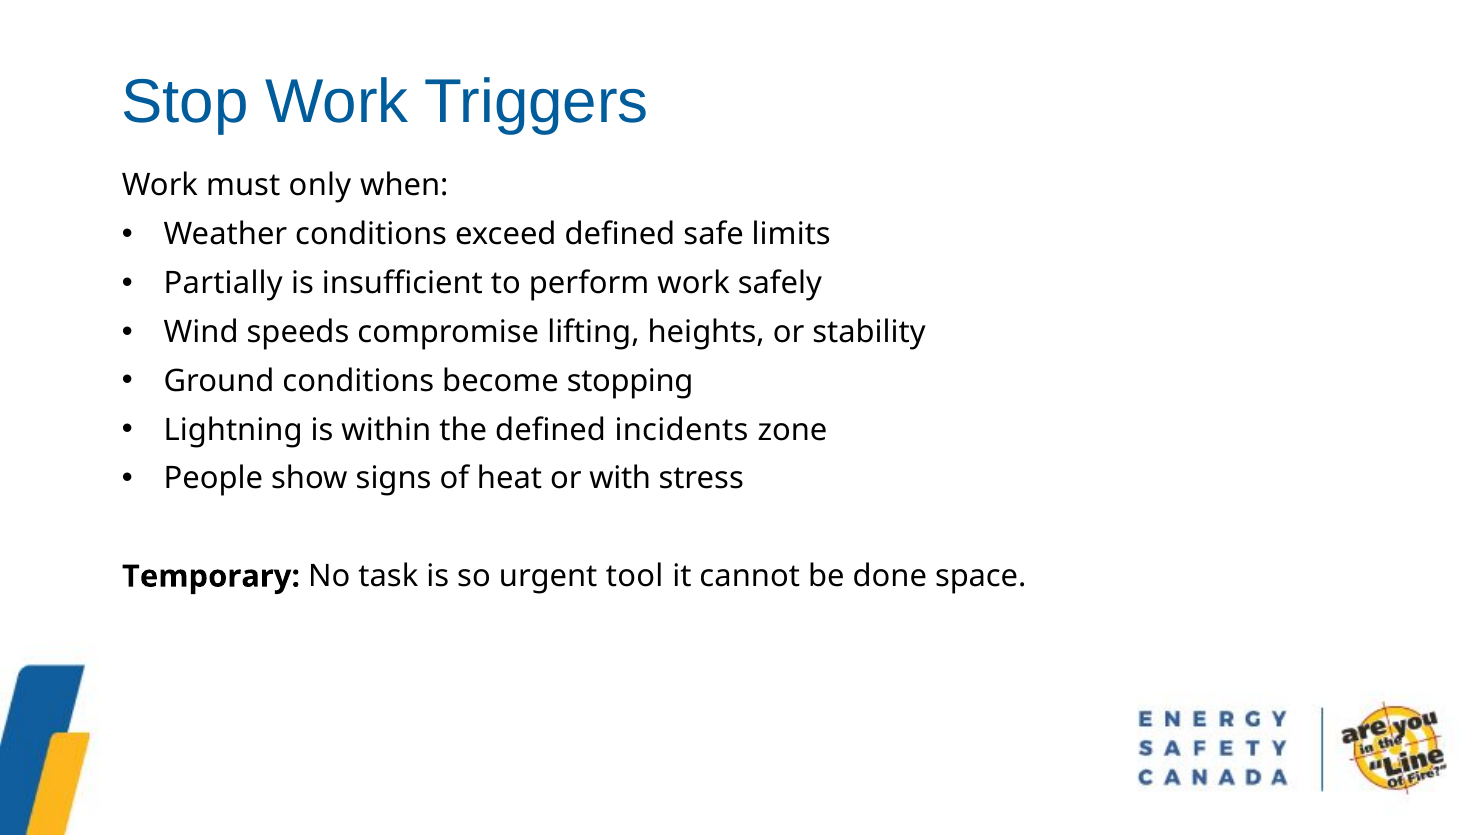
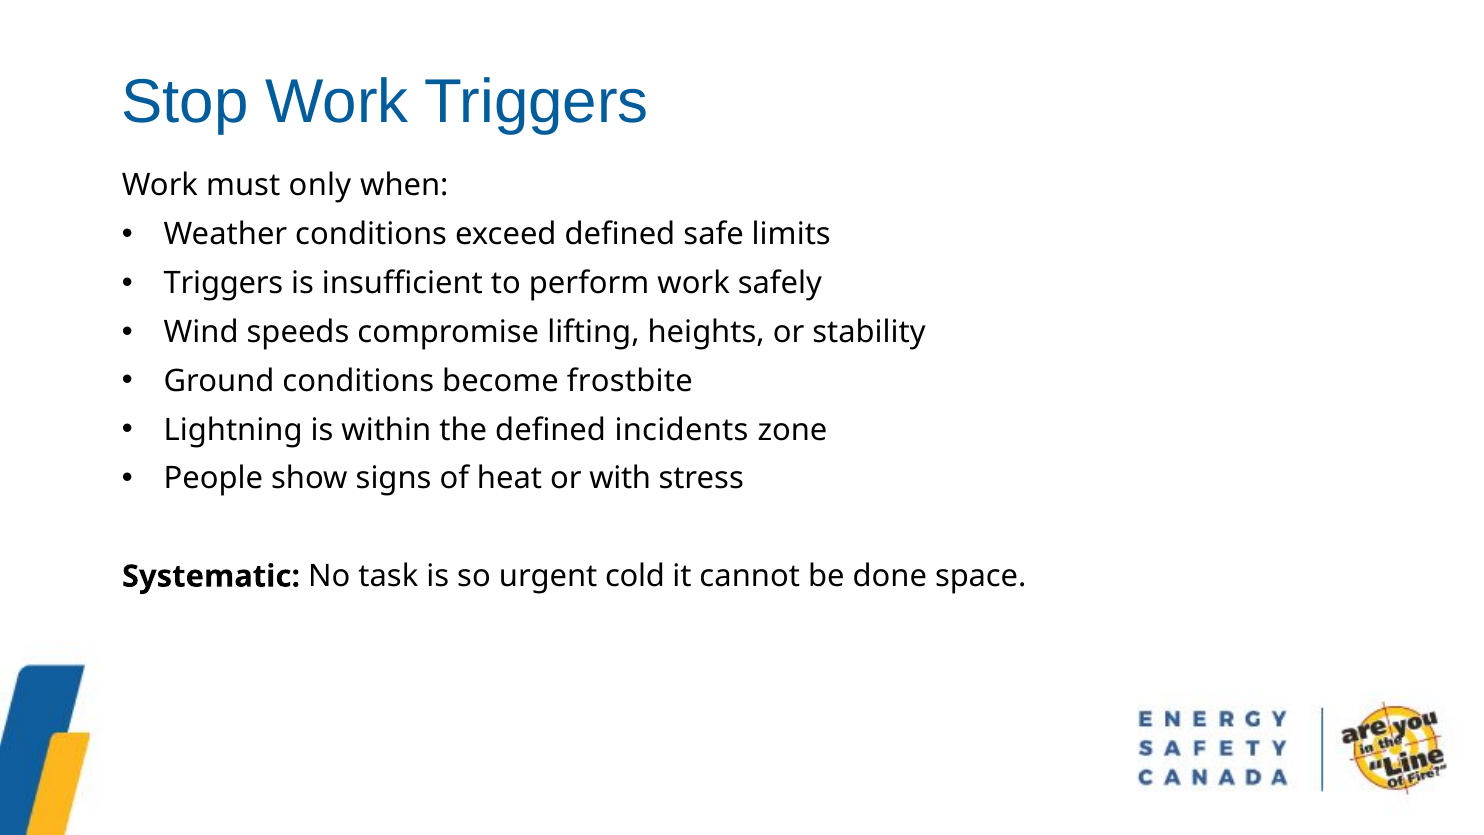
Partially at (223, 283): Partially -> Triggers
stopping: stopping -> frostbite
Temporary: Temporary -> Systematic
tool: tool -> cold
